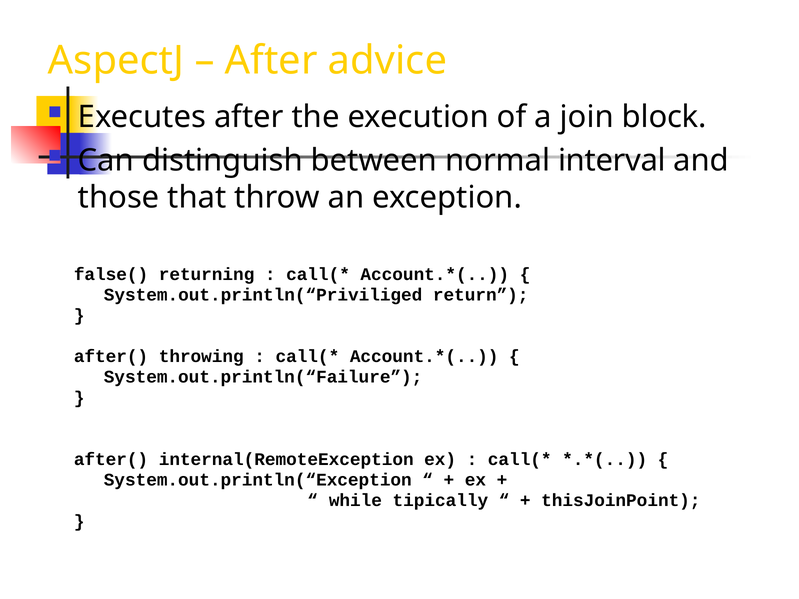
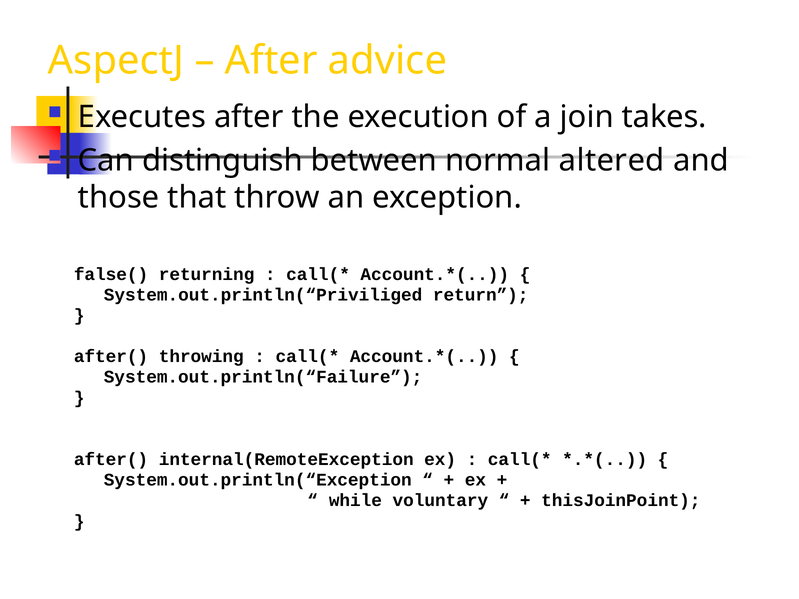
block: block -> takes
interval: interval -> altered
tipically: tipically -> voluntary
